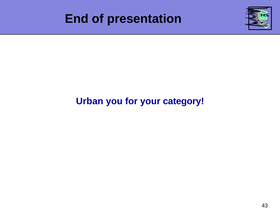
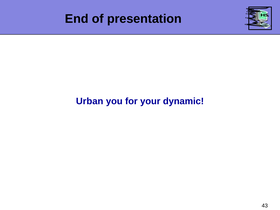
category: category -> dynamic
